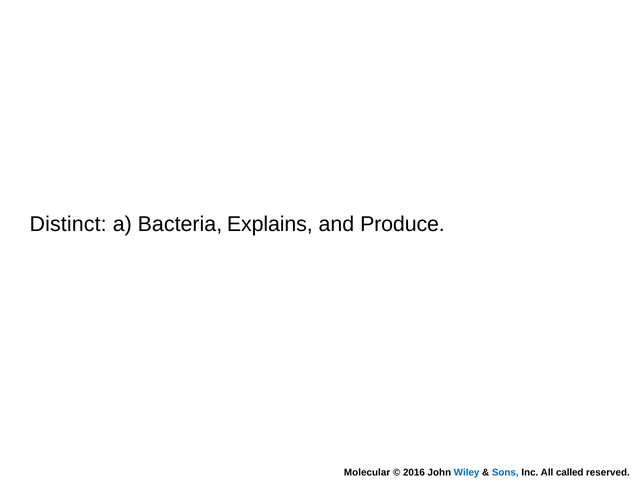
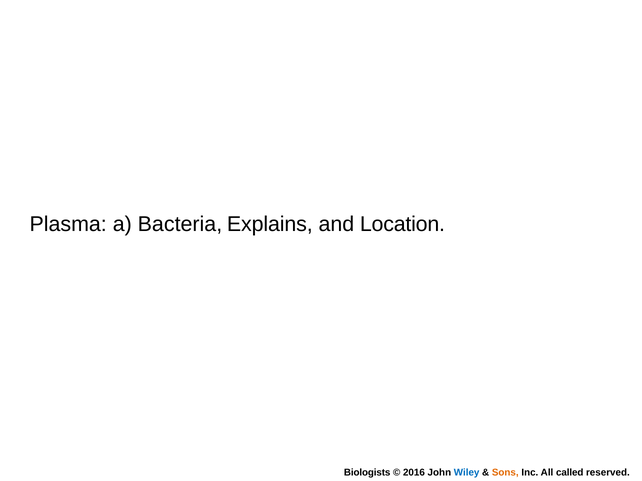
Distinct: Distinct -> Plasma
Produce: Produce -> Location
Molecular: Molecular -> Biologists
Sons colour: blue -> orange
